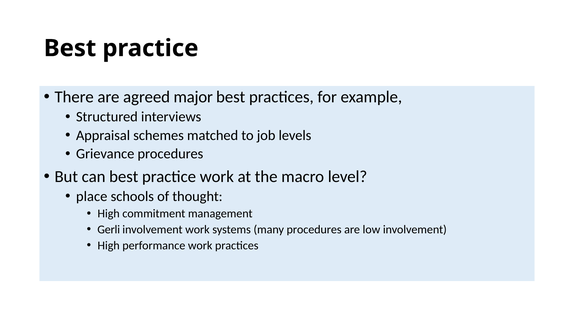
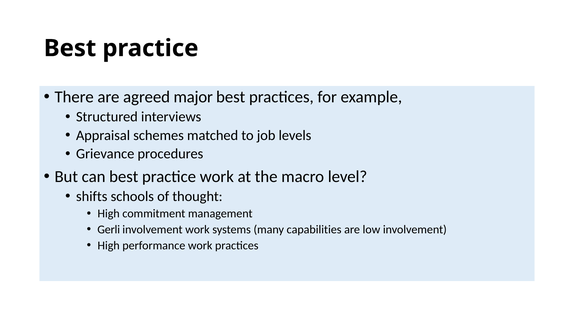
place: place -> shifts
many procedures: procedures -> capabilities
